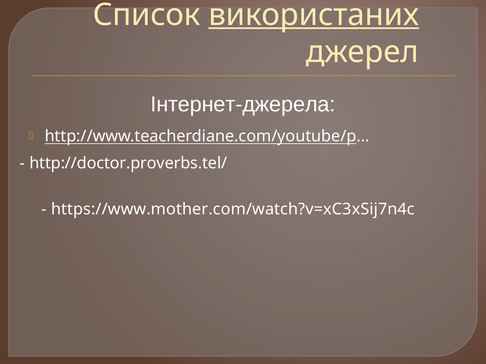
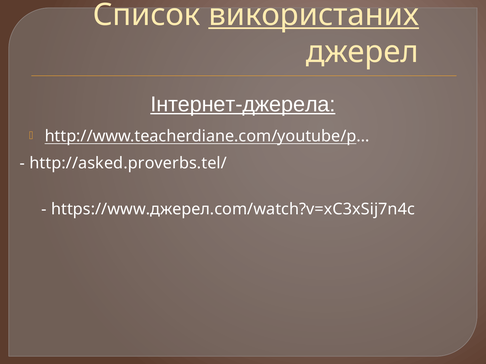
Інтернет-джерела underline: none -> present
http://doctor.proverbs.tel/: http://doctor.proverbs.tel/ -> http://asked.proverbs.tel/
https://www.mother.com/watch?v=xC3xSij7n4c: https://www.mother.com/watch?v=xC3xSij7n4c -> https://www.джерел.com/watch?v=xC3xSij7n4c
